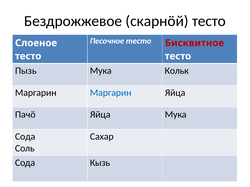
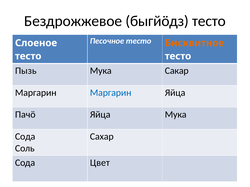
скарнöй: скарнöй -> быгйöдз
Бисквитное colour: red -> orange
Кольк: Кольк -> Сакар
Кызь: Кызь -> Цвет
